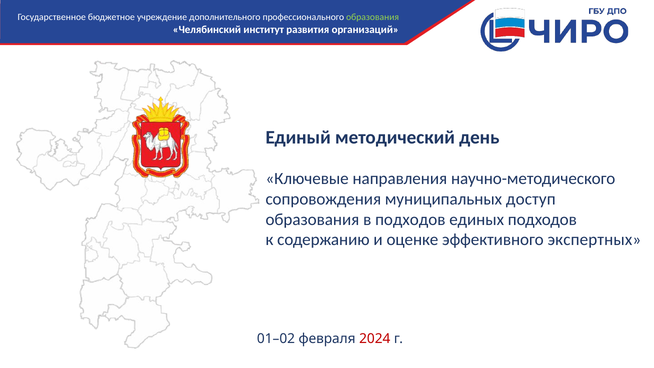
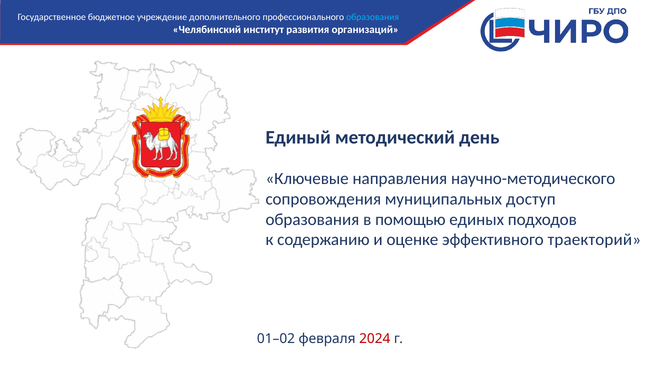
образования at (373, 17) colour: light green -> light blue
в подходов: подходов -> помощью
экспертных: экспертных -> траекторий
